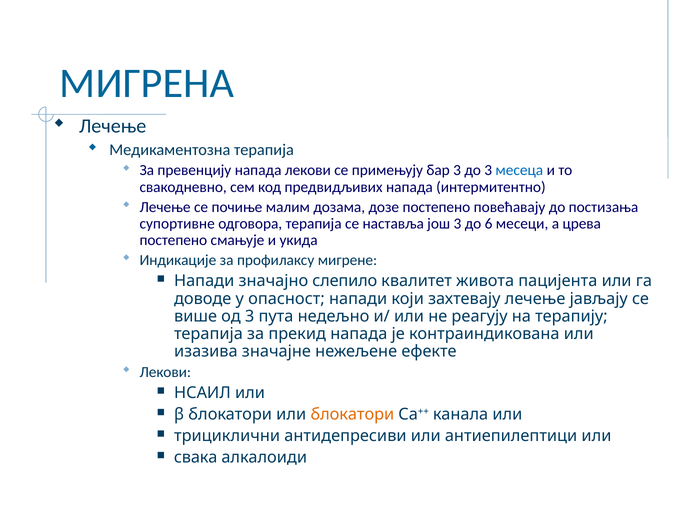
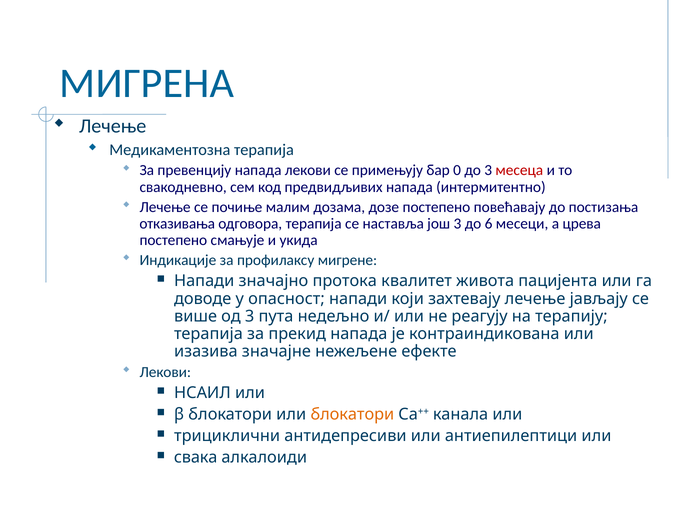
бар 3: 3 -> 0
месеца colour: blue -> red
супортивне: супортивне -> отказивања
слепило: слепило -> протока
